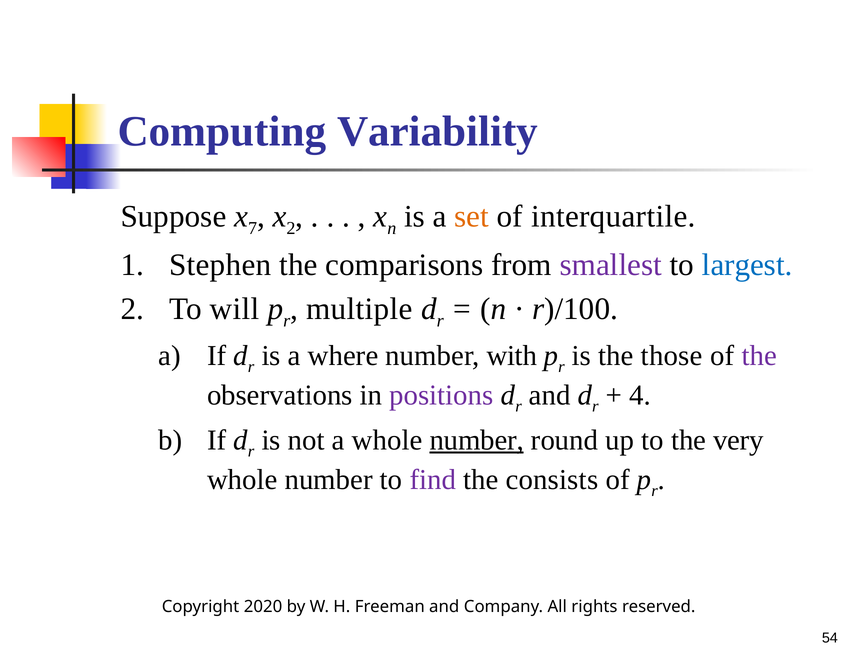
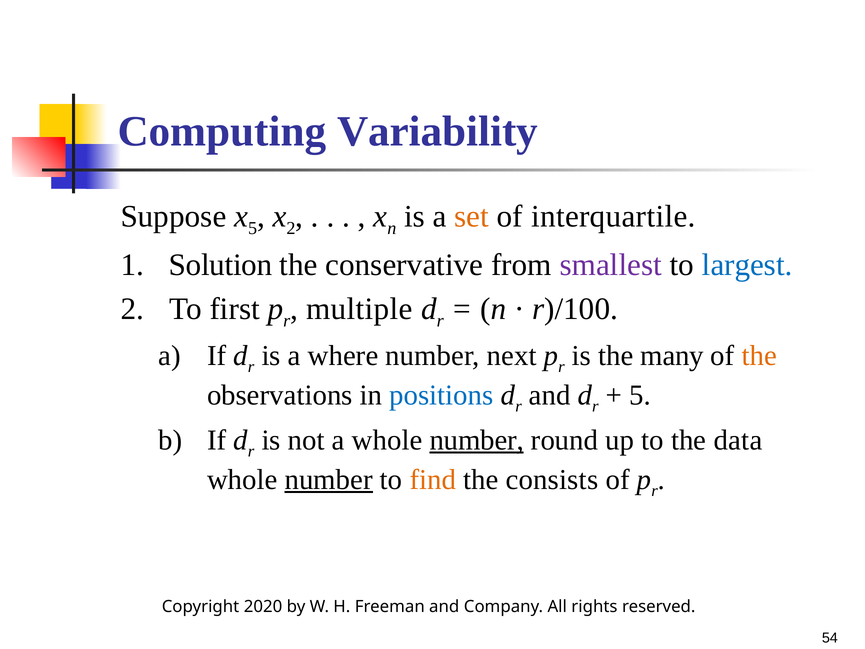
7 at (253, 228): 7 -> 5
Stephen: Stephen -> Solution
comparisons: comparisons -> conservative
will: will -> first
with: with -> next
those: those -> many
the at (759, 355) colour: purple -> orange
positions colour: purple -> blue
4 at (640, 395): 4 -> 5
very: very -> data
number at (329, 479) underline: none -> present
find colour: purple -> orange
